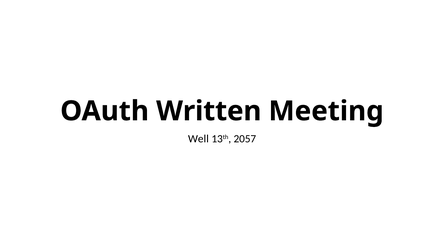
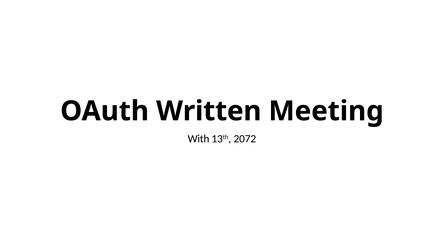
Well: Well -> With
2057: 2057 -> 2072
